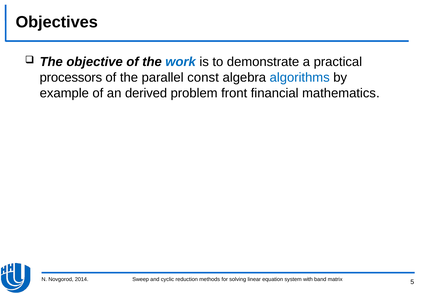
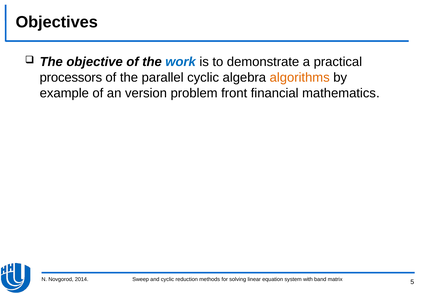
parallel const: const -> cyclic
algorithms colour: blue -> orange
derived: derived -> version
